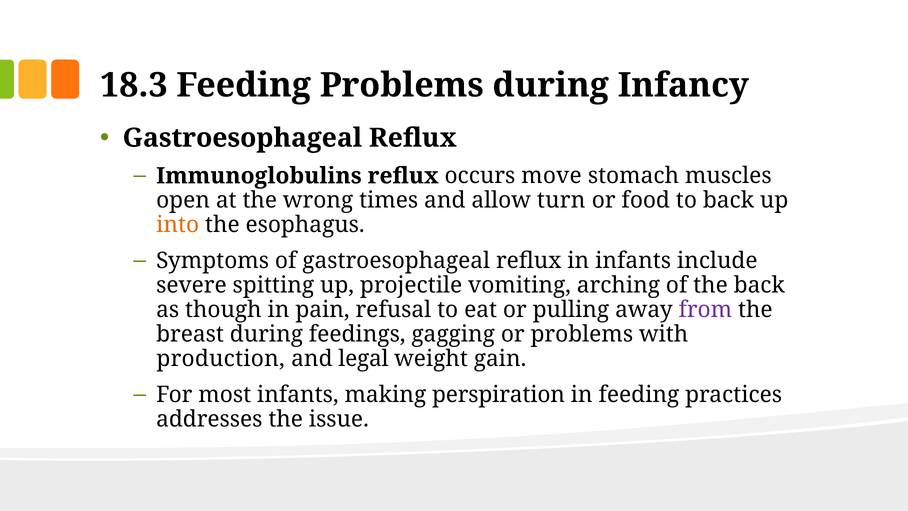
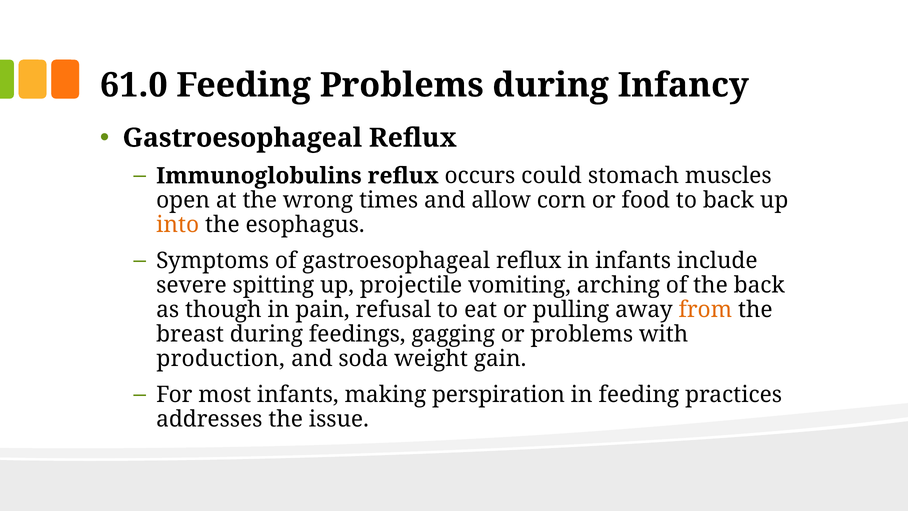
18.3: 18.3 -> 61.0
move: move -> could
turn: turn -> corn
from colour: purple -> orange
legal: legal -> soda
